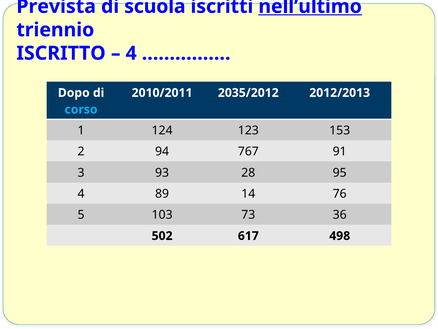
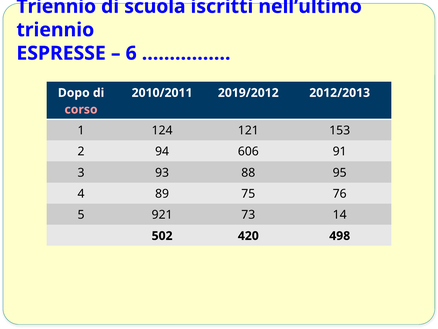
Prevista at (56, 6): Prevista -> Triennio
nell’ultimo underline: present -> none
ISCRITTO: ISCRITTO -> ESPRESSE
4 at (131, 53): 4 -> 6
2035/2012: 2035/2012 -> 2019/2012
corso colour: light blue -> pink
123: 123 -> 121
767: 767 -> 606
28: 28 -> 88
14: 14 -> 75
103: 103 -> 921
36: 36 -> 14
617: 617 -> 420
